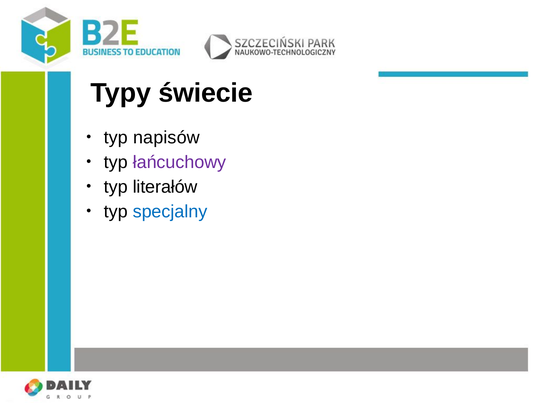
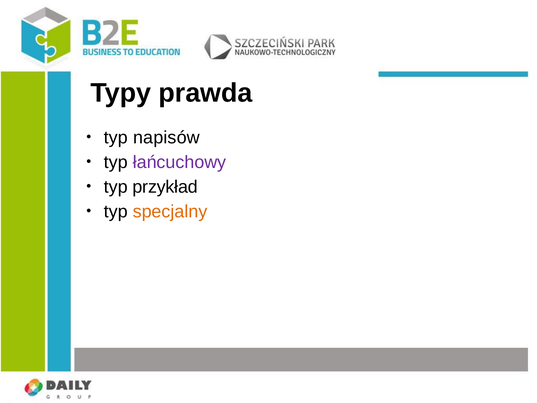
świecie: świecie -> prawda
literałów: literałów -> przykład
specjalny colour: blue -> orange
